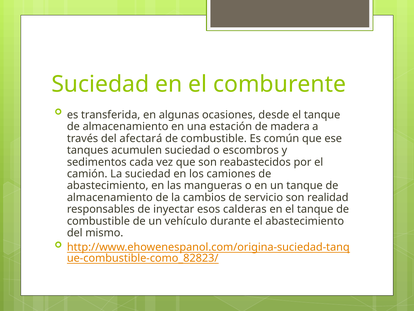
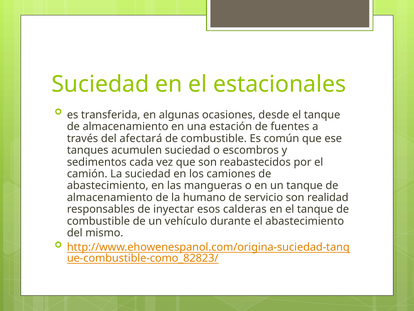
comburente: comburente -> estacionales
madera: madera -> fuentes
cambios: cambios -> humano
